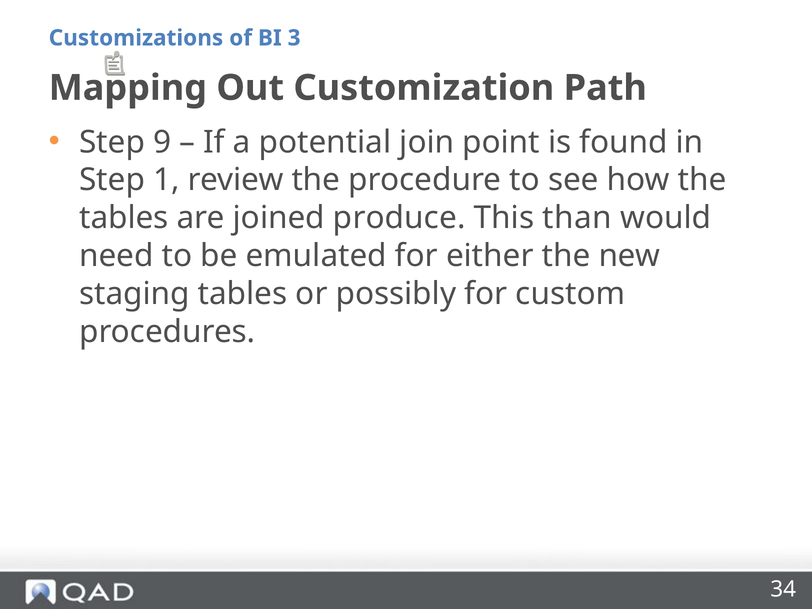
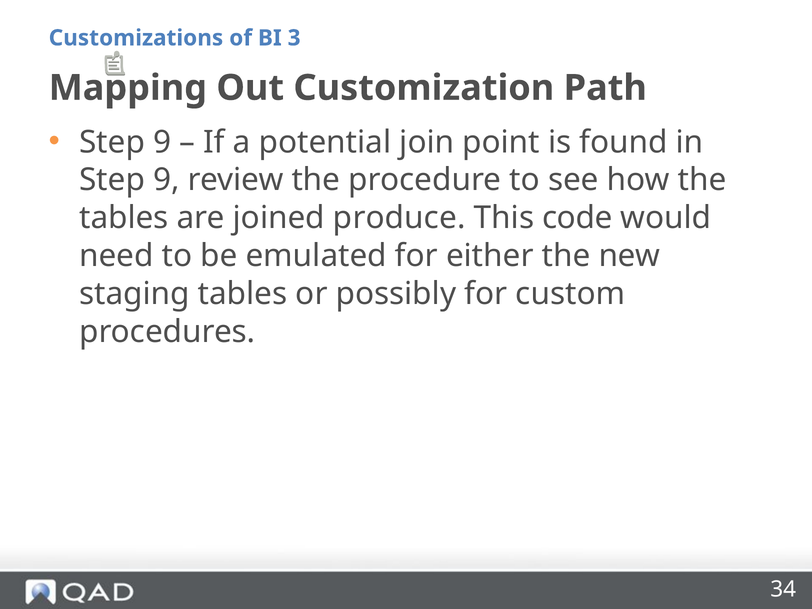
1 at (166, 180): 1 -> 9
than: than -> code
